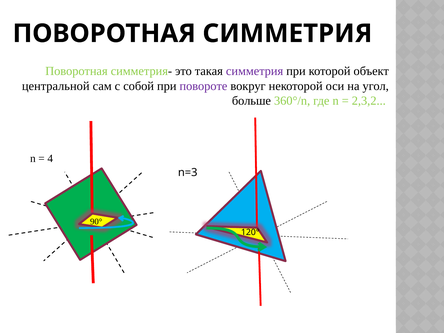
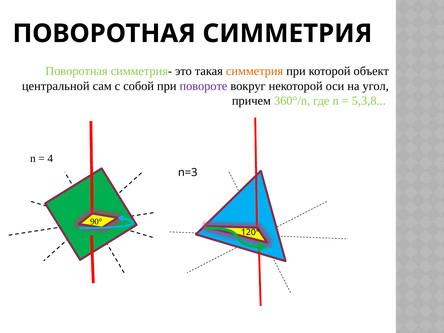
симметрия at (255, 71) colour: purple -> orange
больше: больше -> причем
2,3,2: 2,3,2 -> 5,3,8
